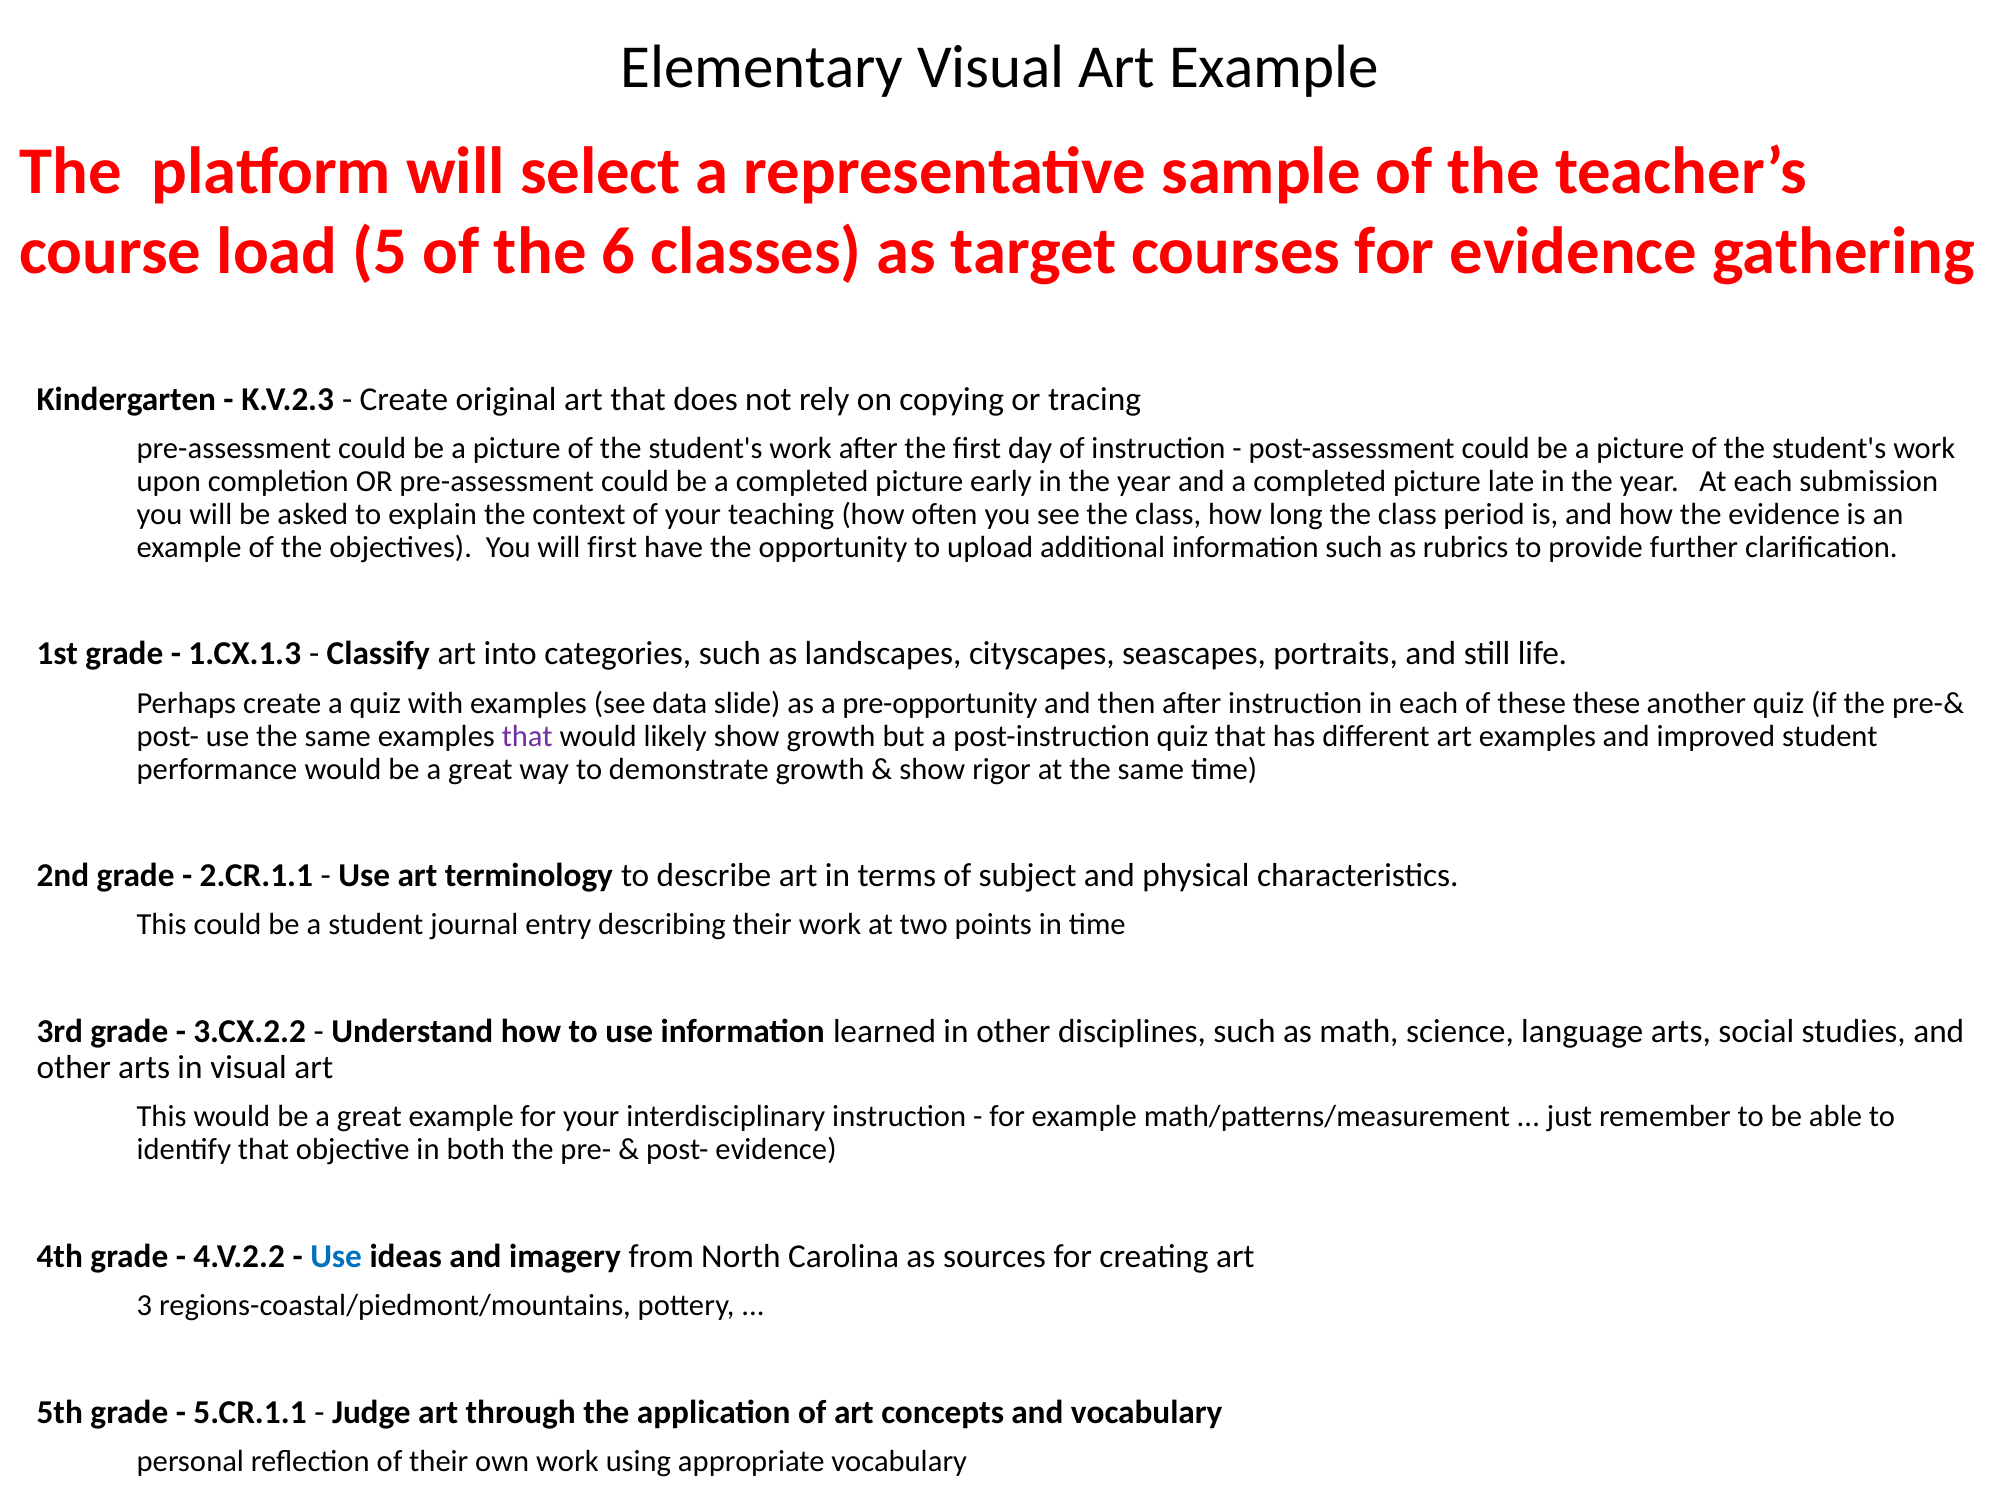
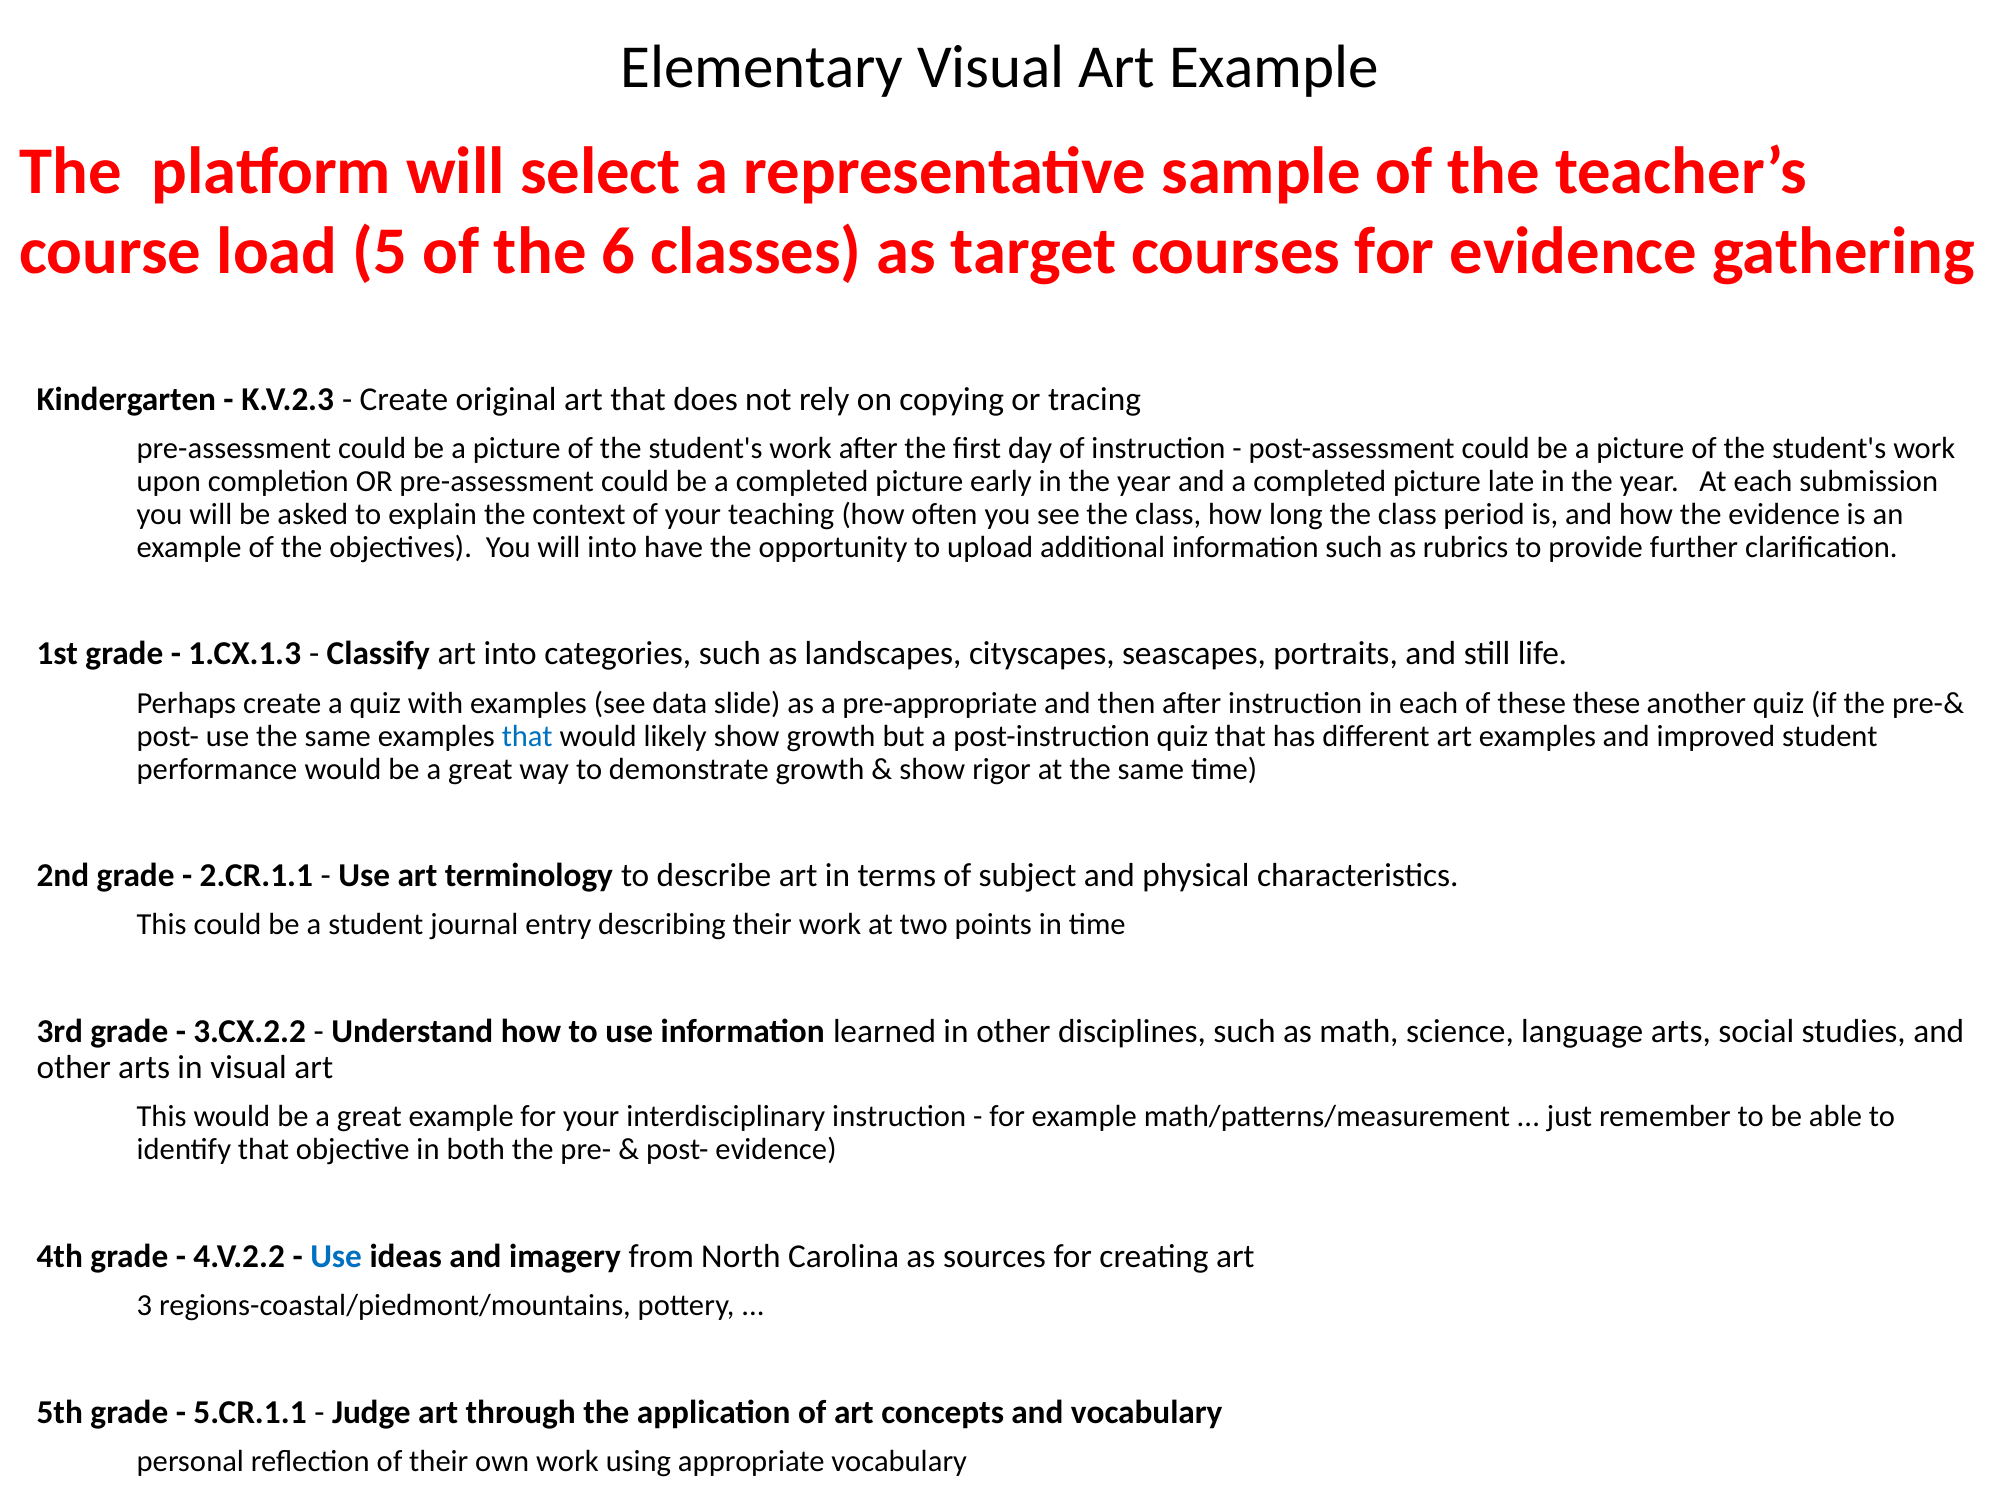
will first: first -> into
pre-opportunity: pre-opportunity -> pre-appropriate
that at (527, 736) colour: purple -> blue
